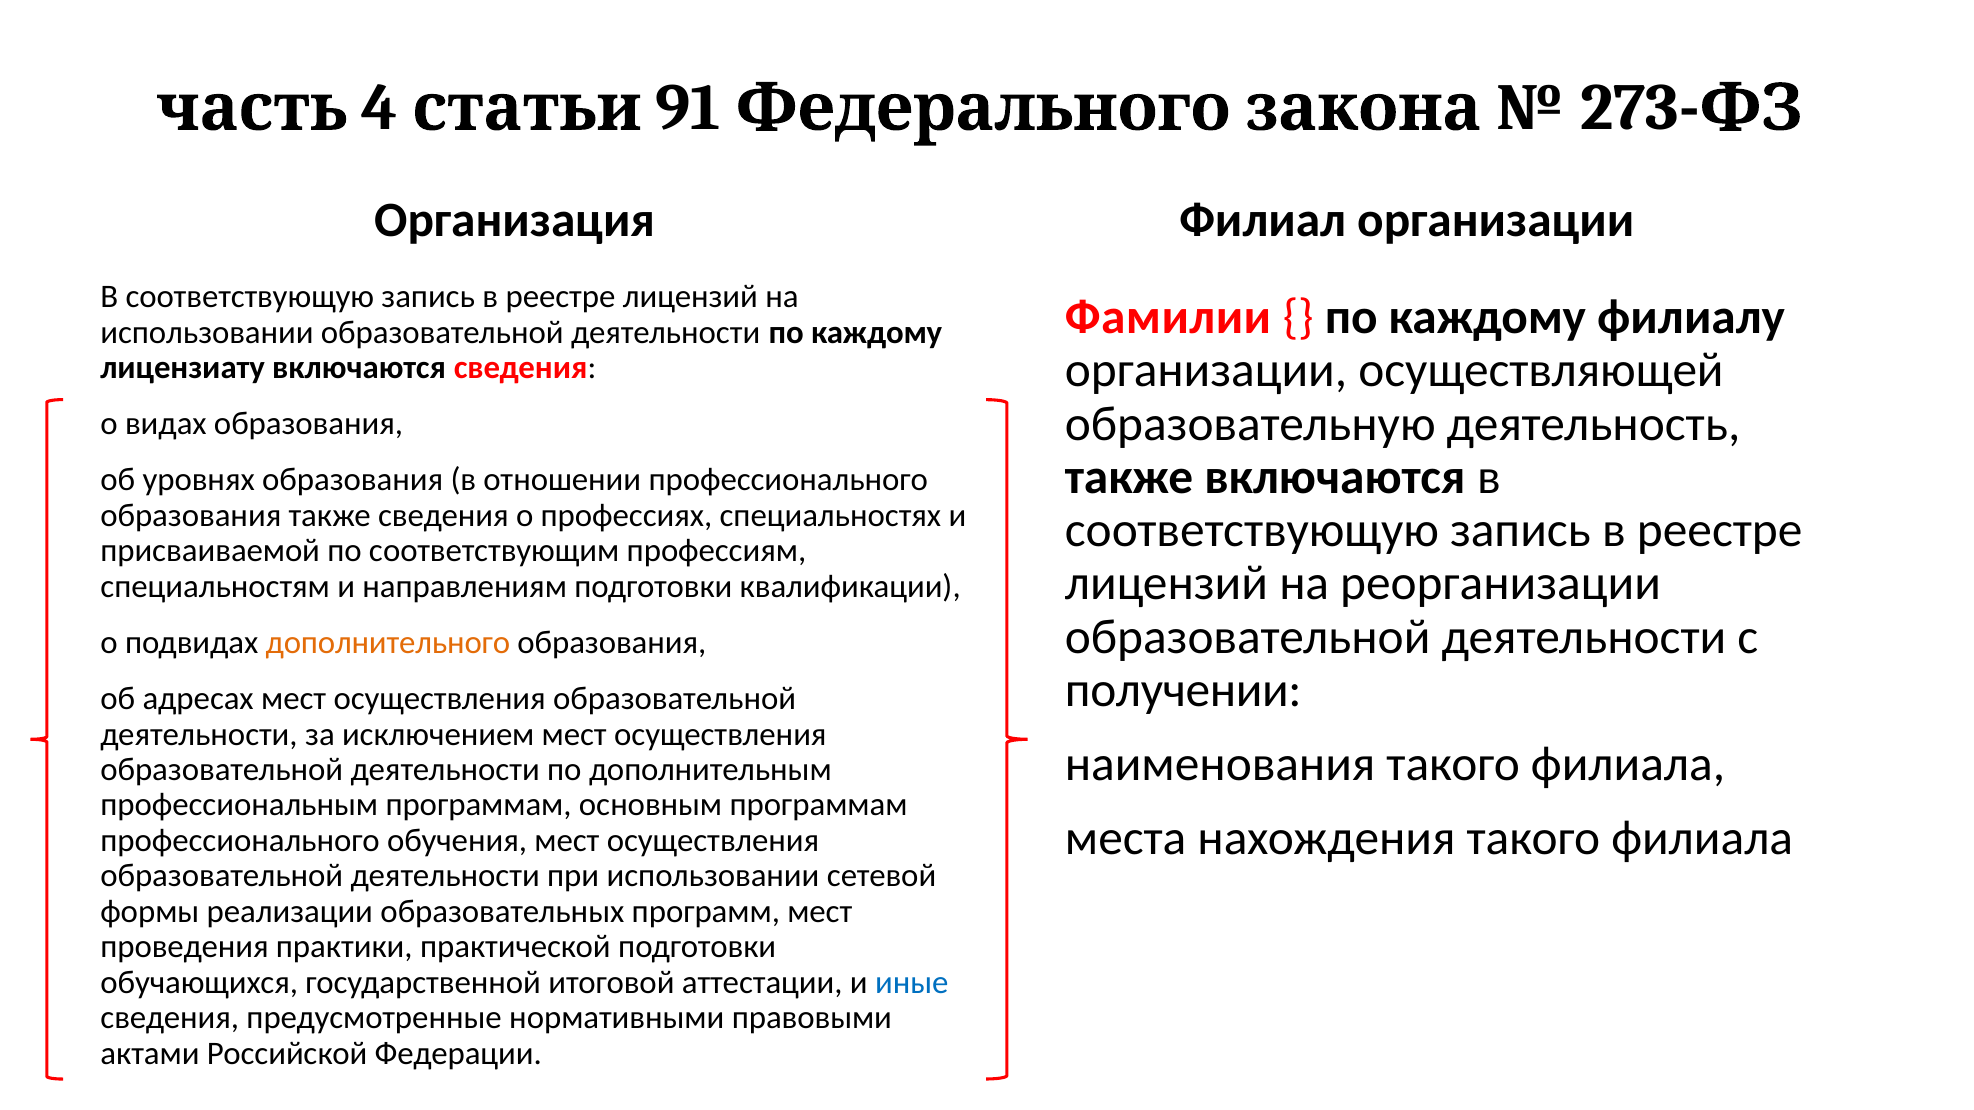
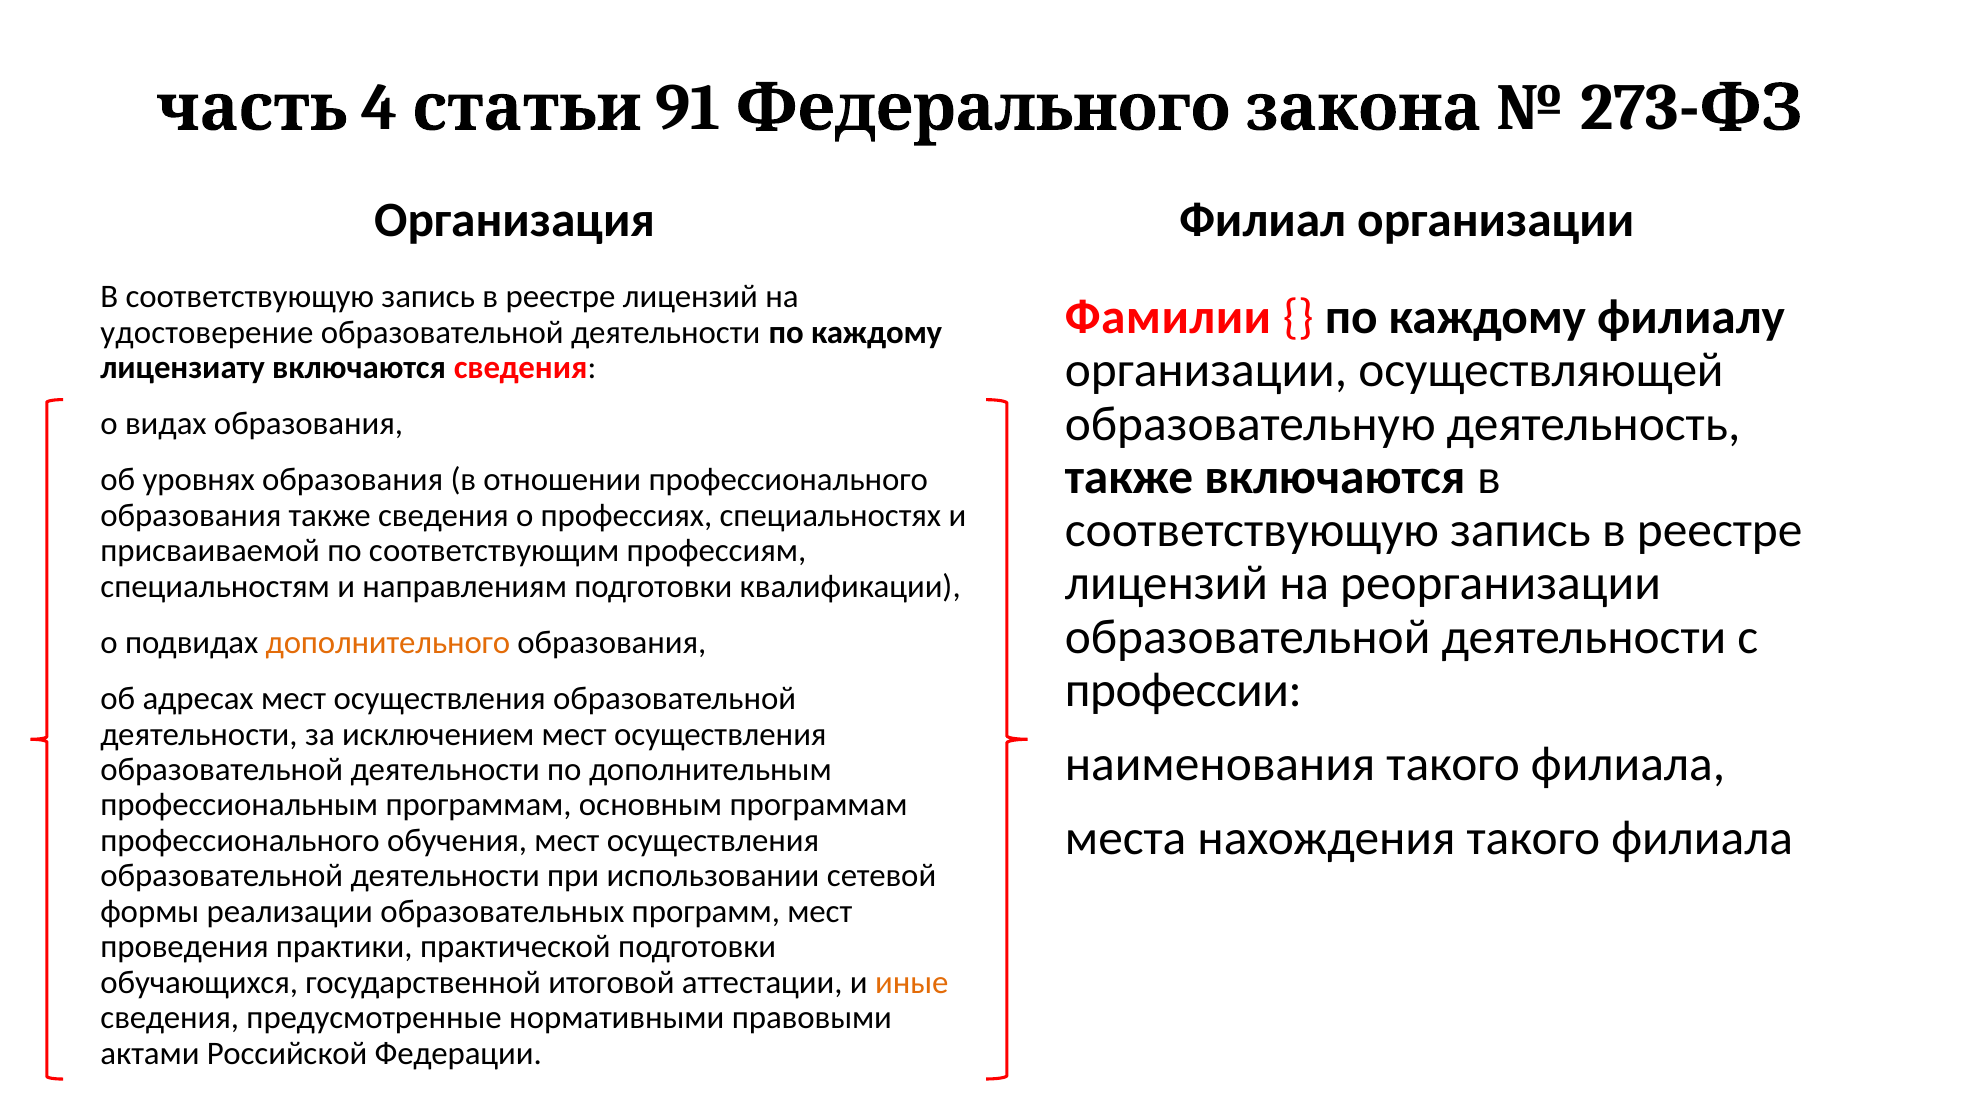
использовании at (207, 333): использовании -> удостоверение
получении: получении -> профессии
иные colour: blue -> orange
